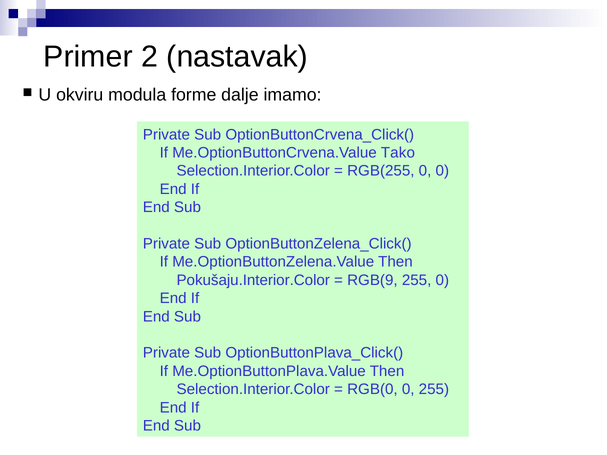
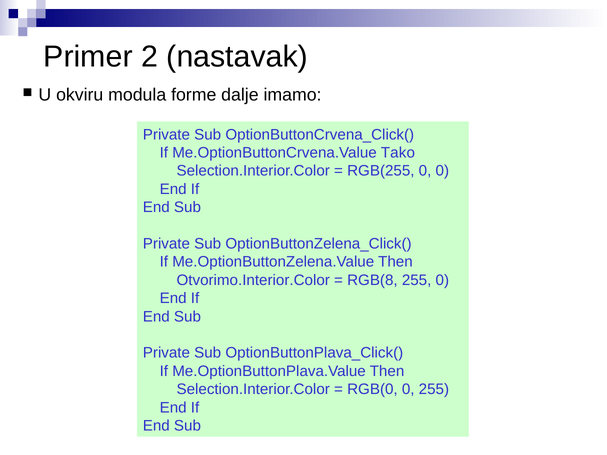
Pokušaju.Interior.Color: Pokušaju.Interior.Color -> Otvorimo.Interior.Color
RGB(9: RGB(9 -> RGB(8
